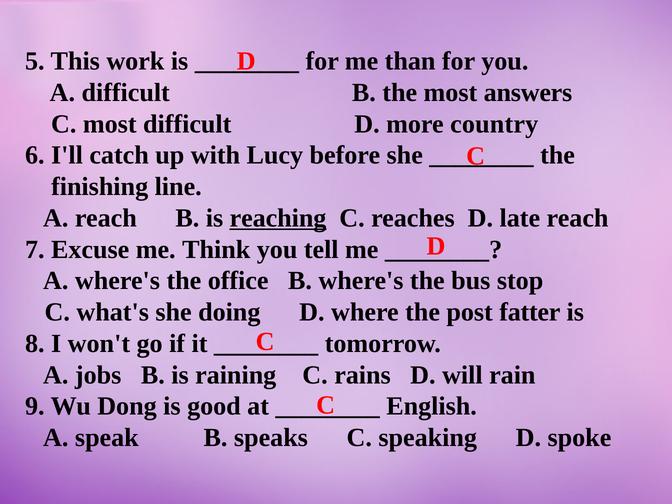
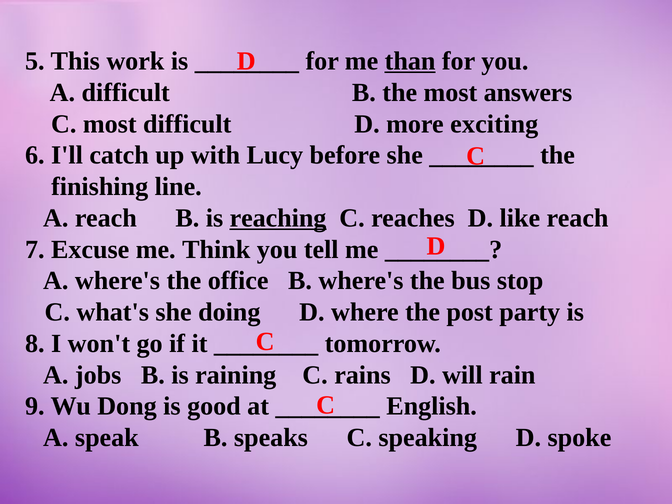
than underline: none -> present
country: country -> exciting
late: late -> like
fatter: fatter -> party
